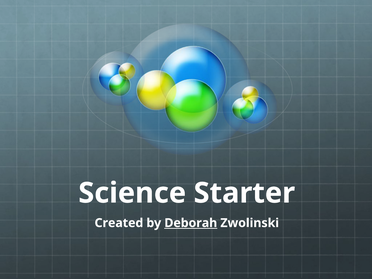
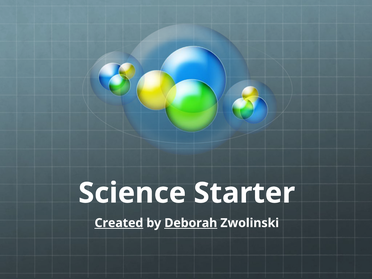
Created underline: none -> present
